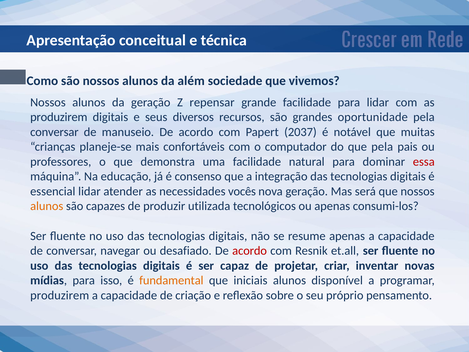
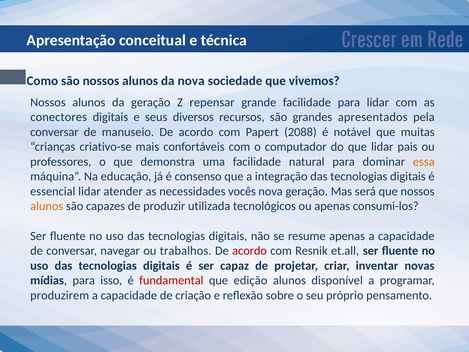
da além: além -> nova
produzirem at (59, 117): produzirem -> conectores
oportunidade: oportunidade -> apresentados
2037: 2037 -> 2088
planeje-se: planeje-se -> criativo-se
que pela: pela -> lidar
essa colour: red -> orange
desafiado: desafiado -> trabalhos
fundamental colour: orange -> red
iniciais: iniciais -> edição
